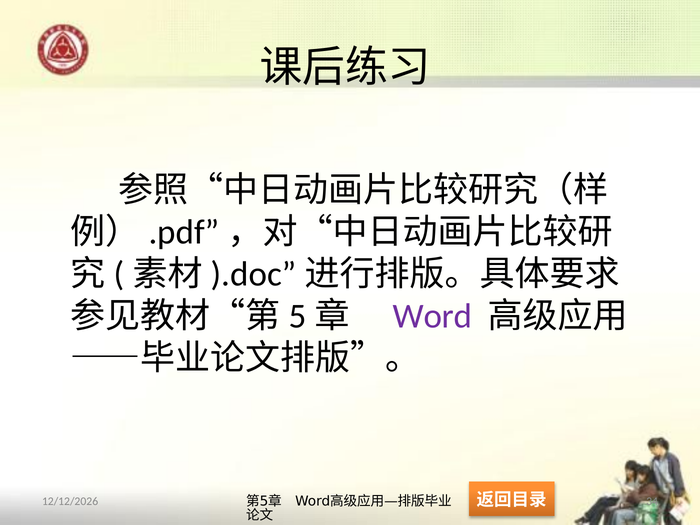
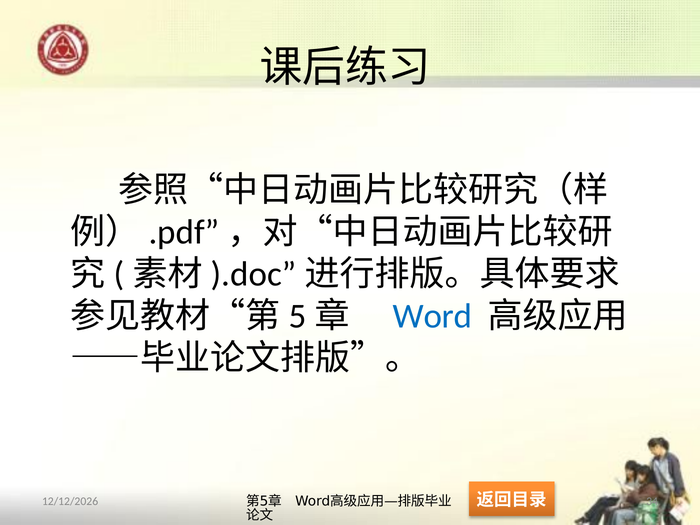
Word at (432, 316) colour: purple -> blue
